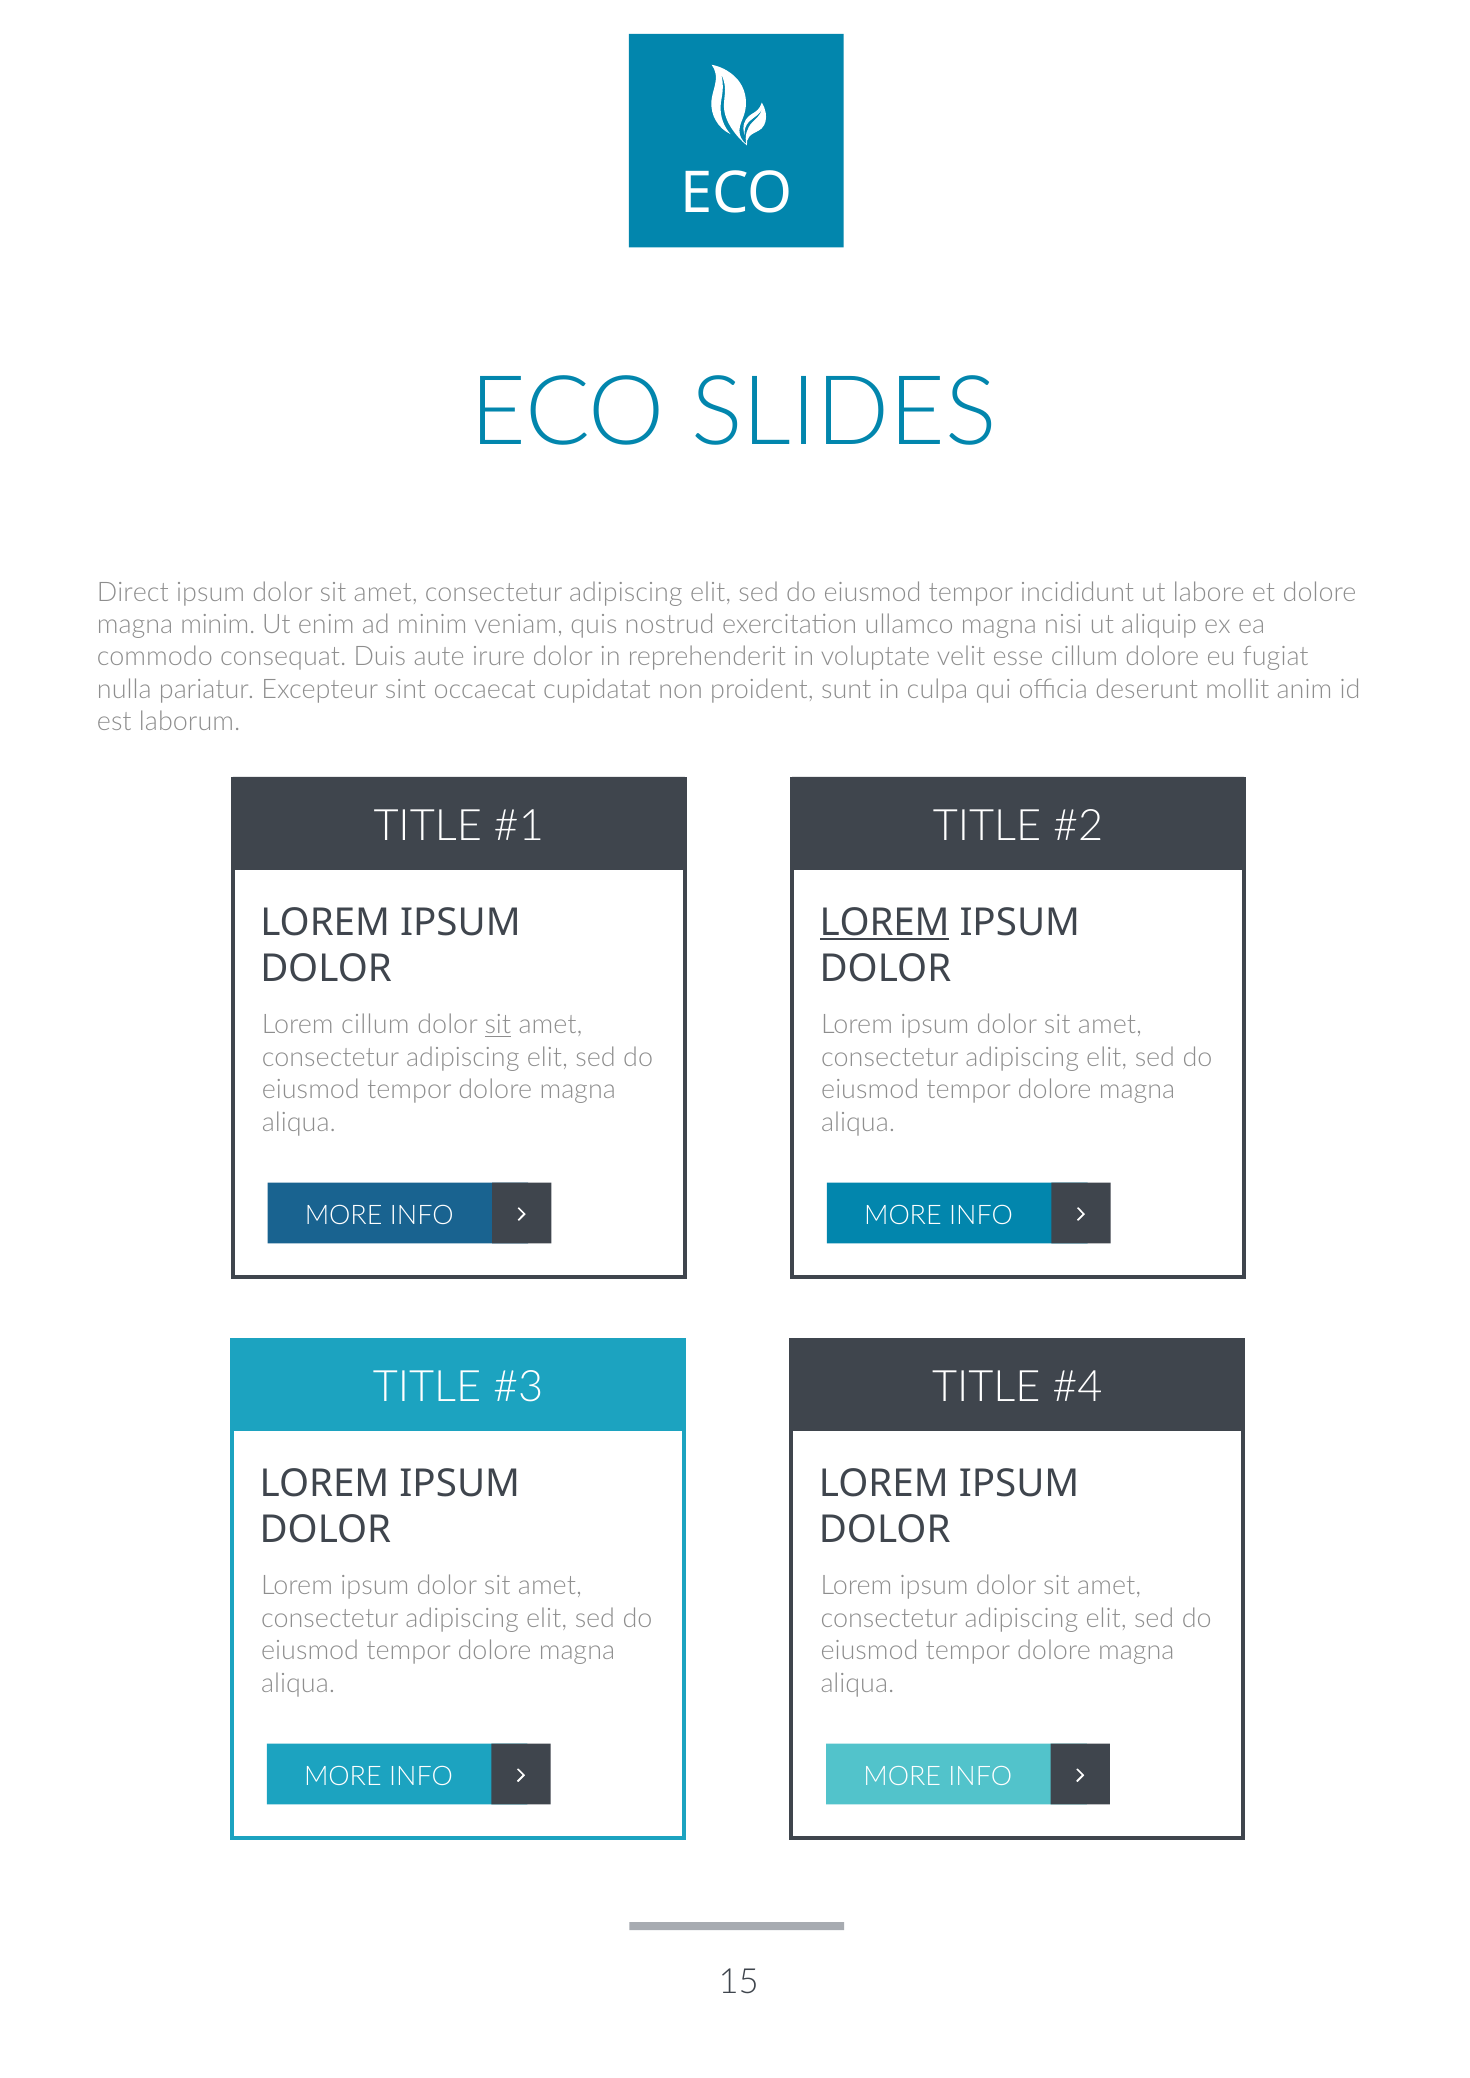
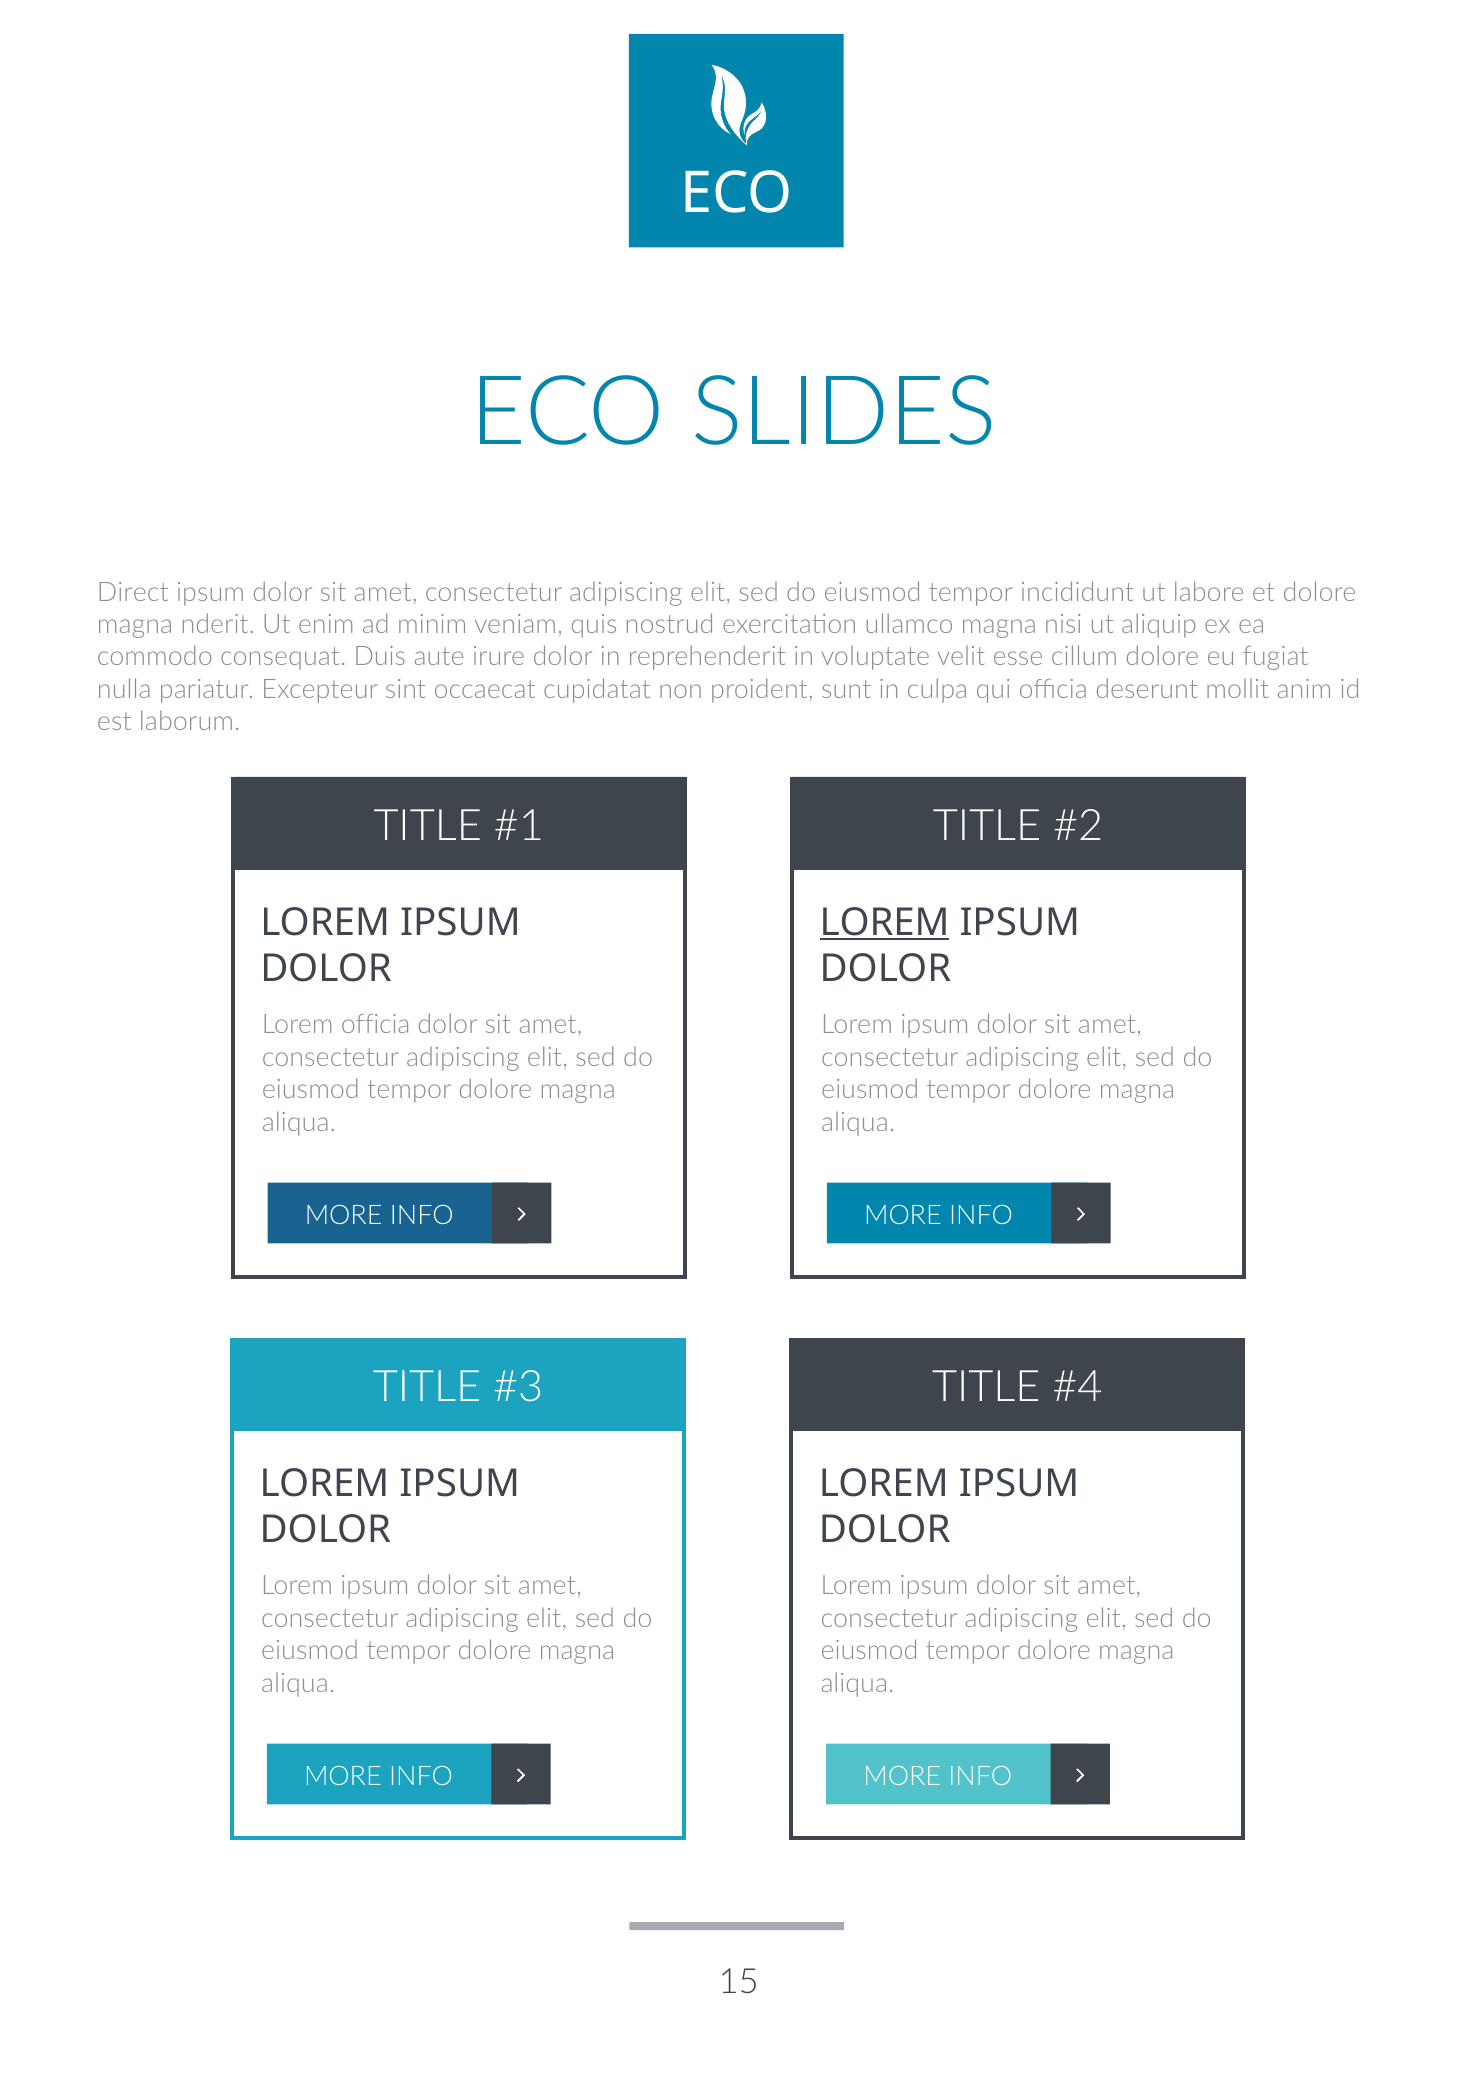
magna minim: minim -> nderit
Lorem cillum: cillum -> officia
sit at (498, 1025) underline: present -> none
